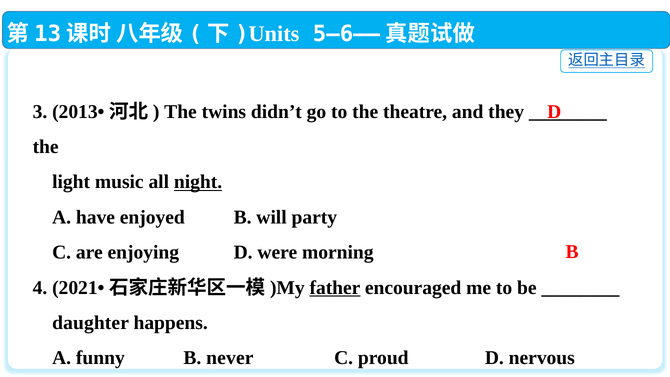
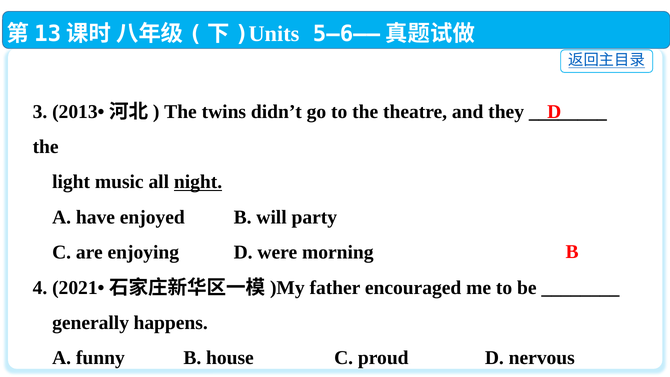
father underline: present -> none
daughter: daughter -> generally
never: never -> house
